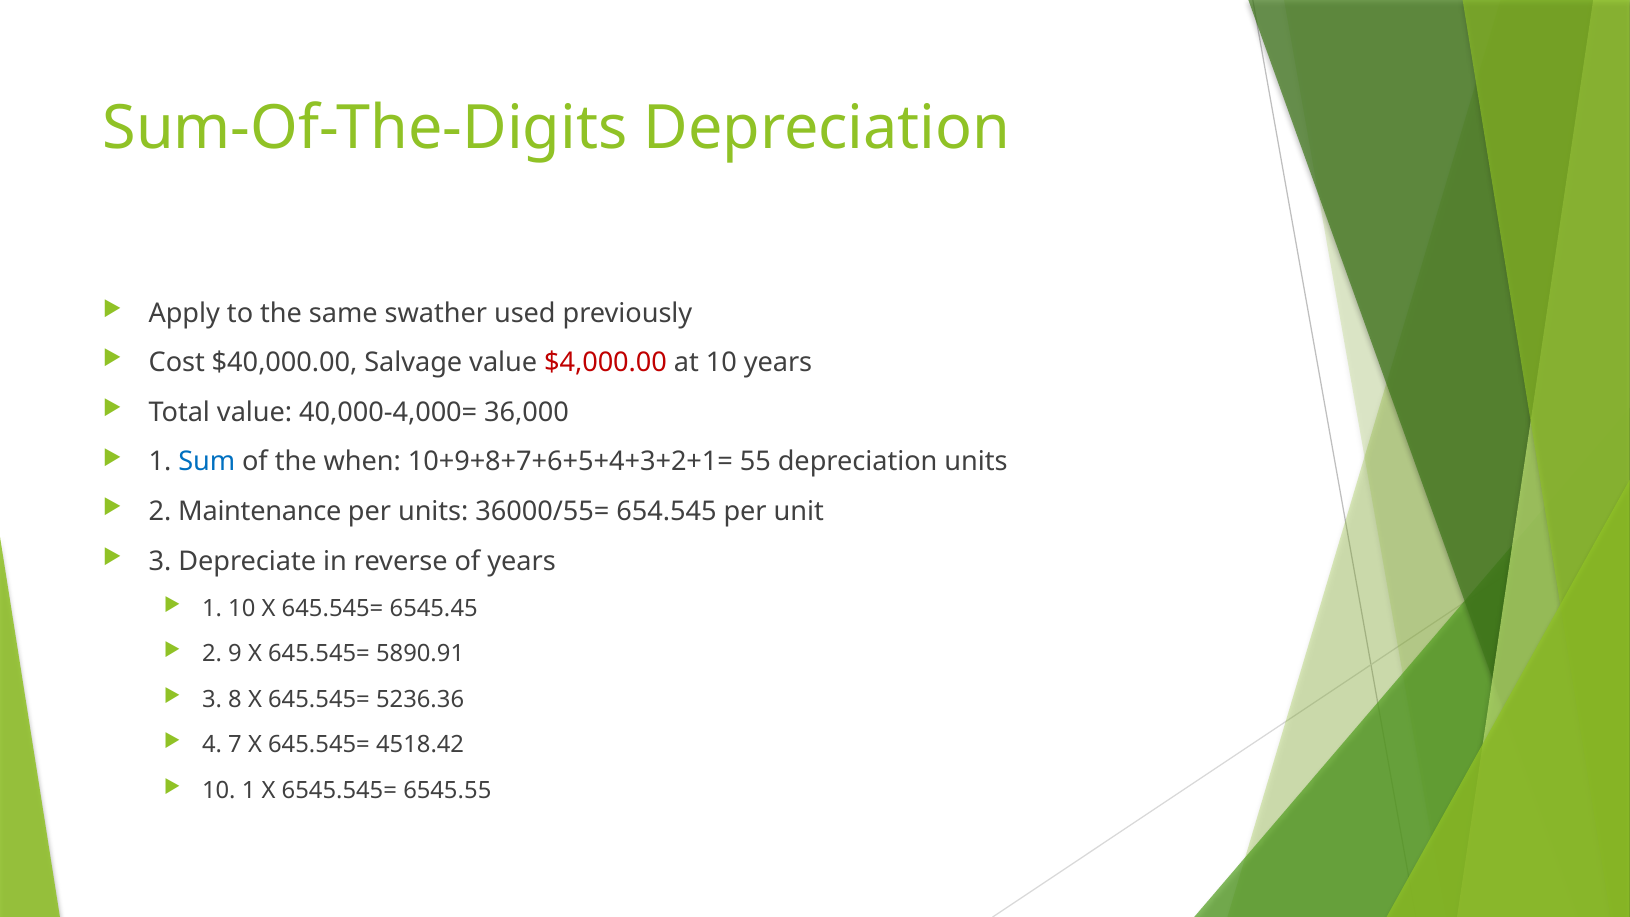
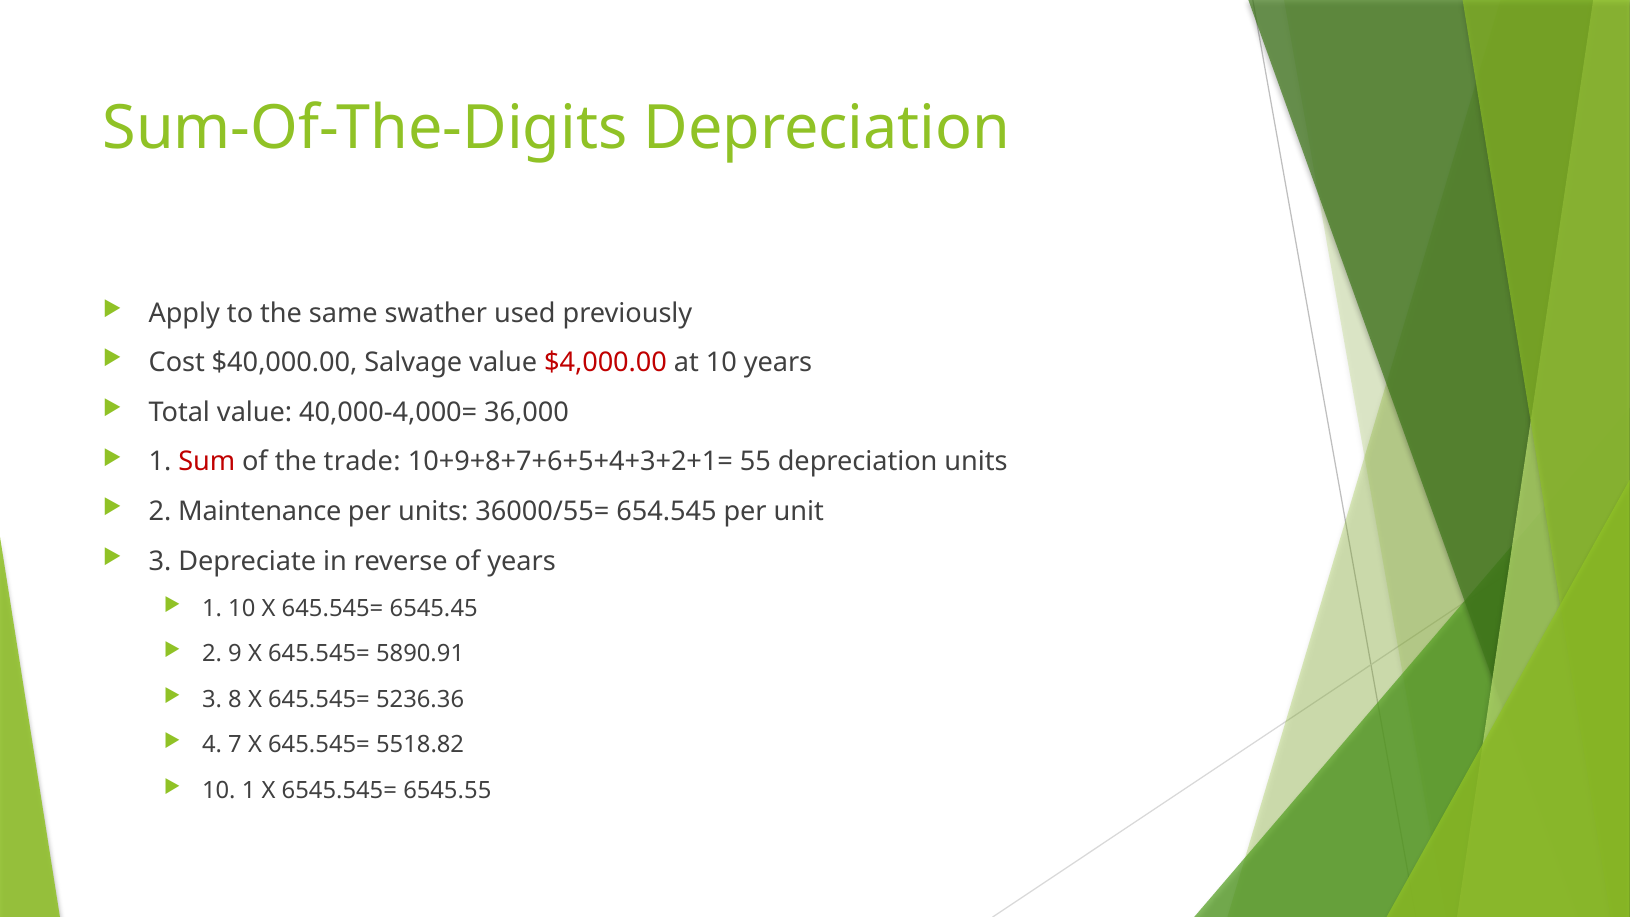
Sum colour: blue -> red
when: when -> trade
4518.42: 4518.42 -> 5518.82
